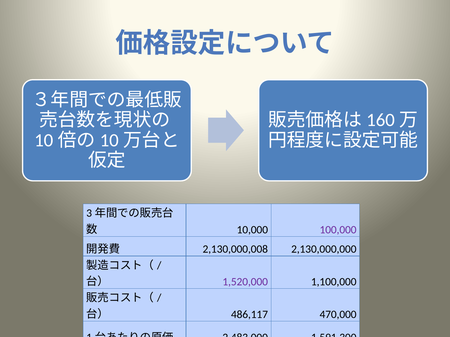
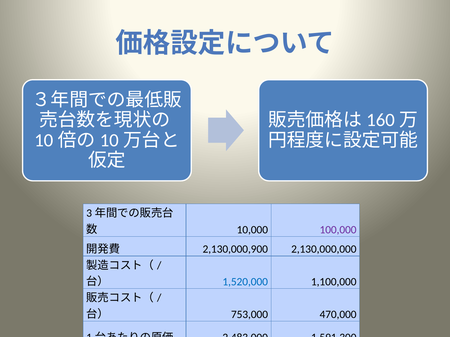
2,130,000,008: 2,130,000,008 -> 2,130,000,900
1,520,000 colour: purple -> blue
486,117: 486,117 -> 753,000
